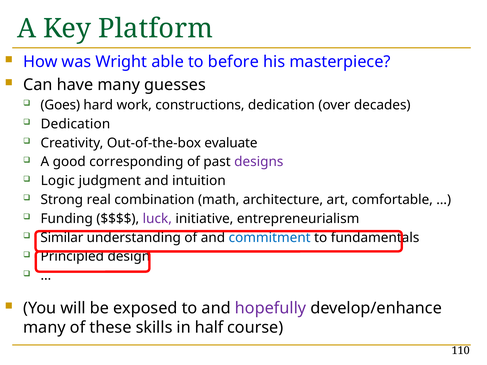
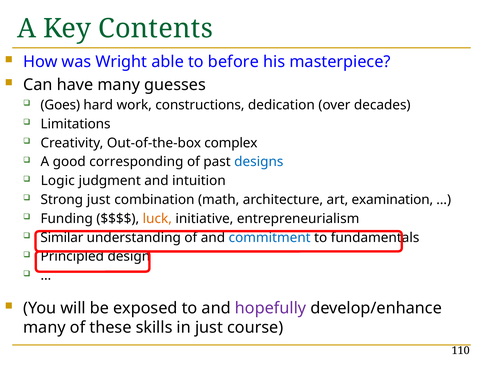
Platform: Platform -> Contents
Dedication at (75, 124): Dedication -> Limitations
evaluate: evaluate -> complex
designs colour: purple -> blue
Strong real: real -> just
comfortable: comfortable -> examination
luck colour: purple -> orange
in half: half -> just
